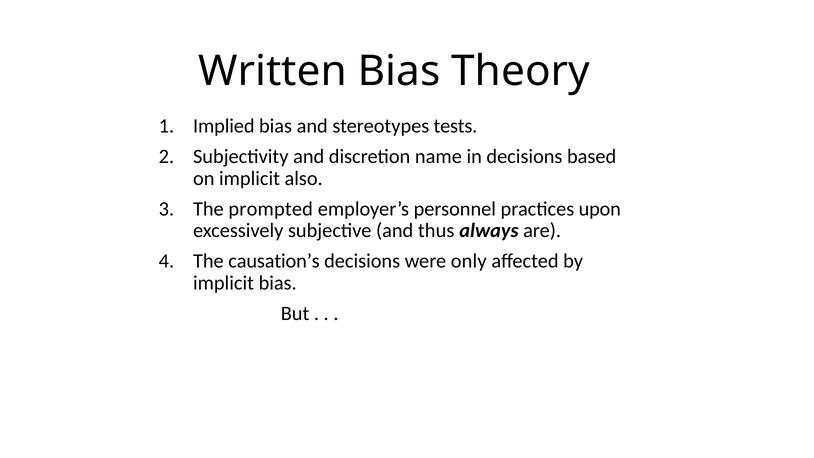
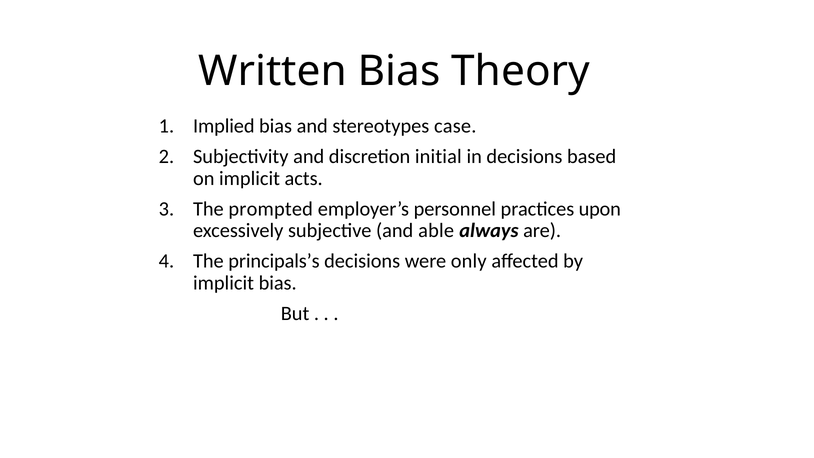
tests: tests -> case
name: name -> initial
also: also -> acts
thus: thus -> able
causation’s: causation’s -> principals’s
